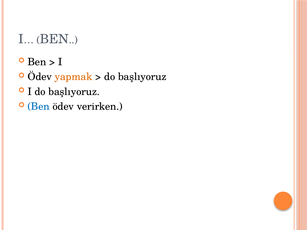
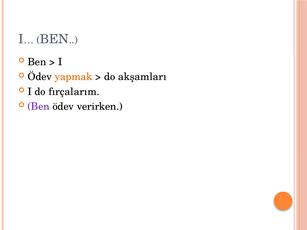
başlıyoruz at (142, 77): başlıyoruz -> akşamları
I do başlıyoruz: başlıyoruz -> fırçalarım
Ben at (39, 107) colour: blue -> purple
